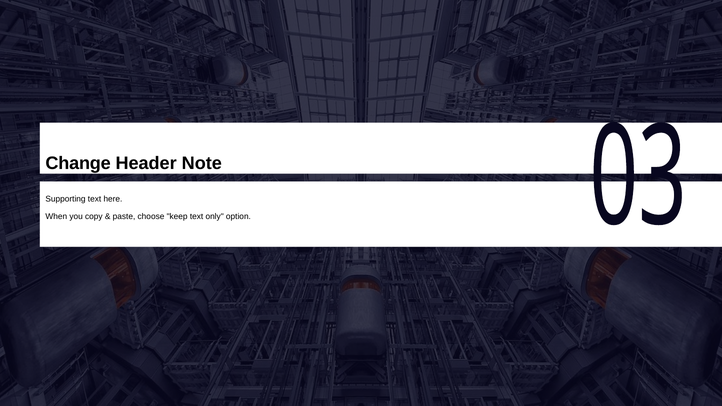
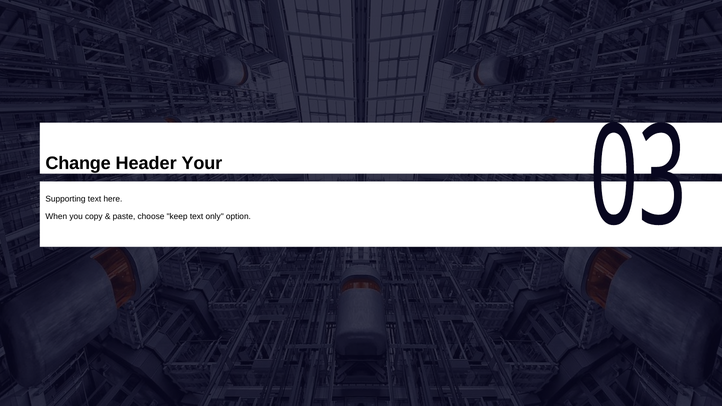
Note: Note -> Your
